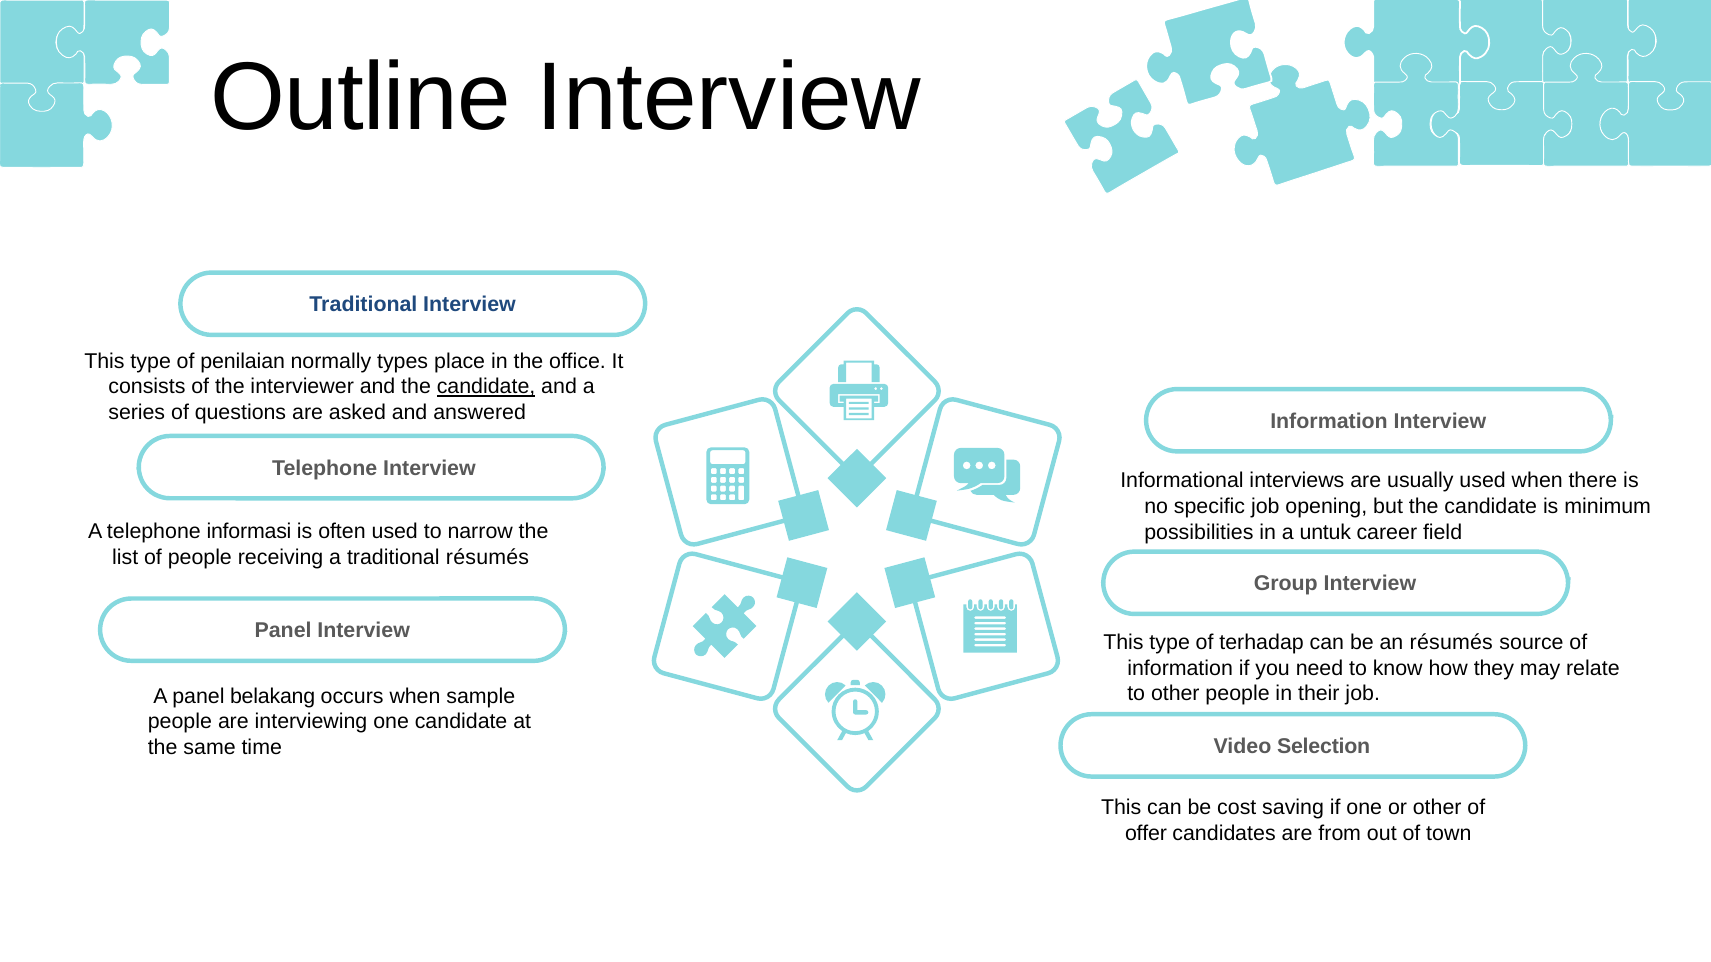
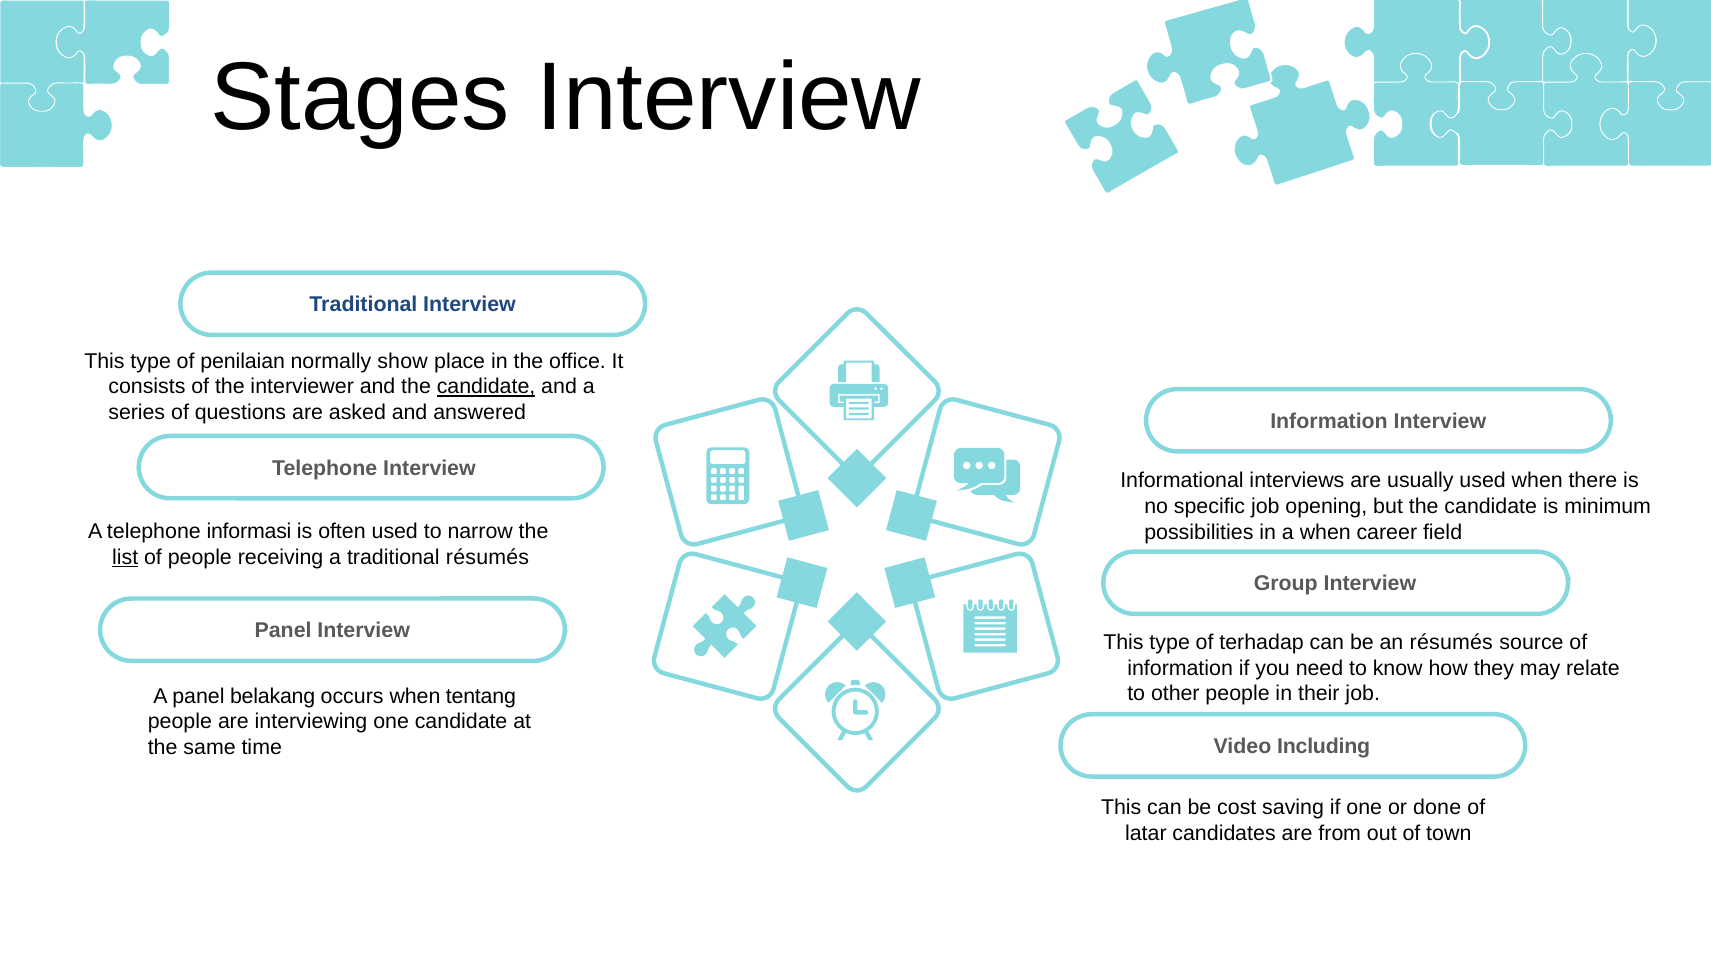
Outline: Outline -> Stages
types: types -> show
a untuk: untuk -> when
list underline: none -> present
sample: sample -> tentang
Selection: Selection -> Including
or other: other -> done
offer: offer -> latar
